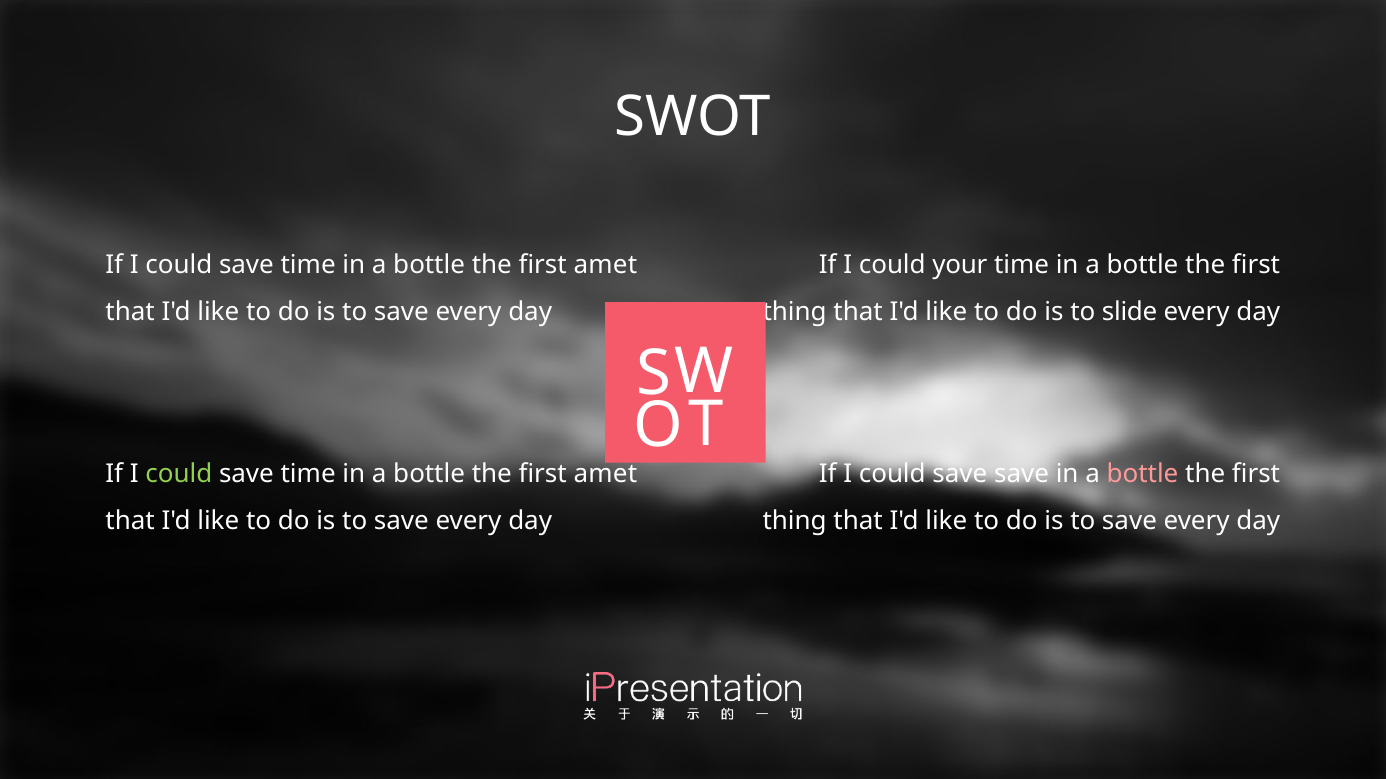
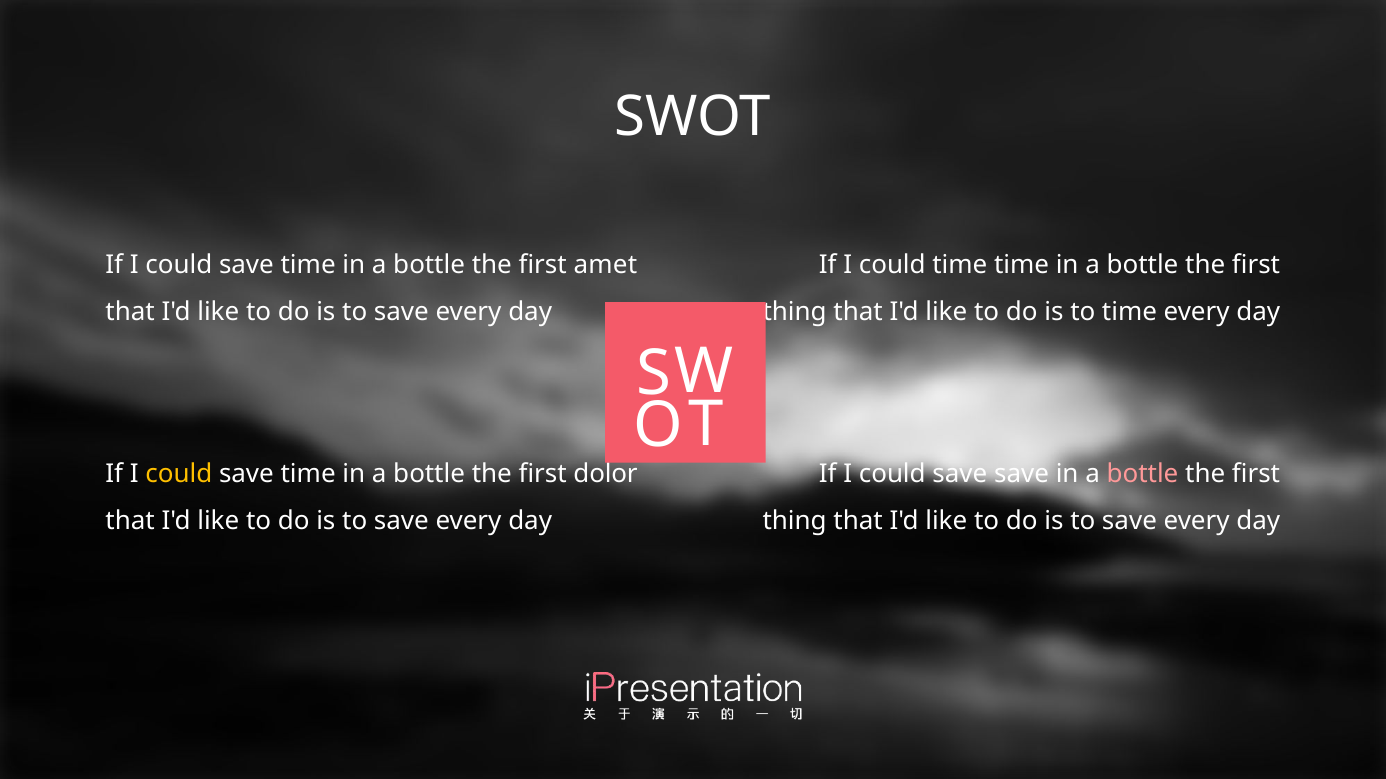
could your: your -> time
to slide: slide -> time
could at (179, 475) colour: light green -> yellow
amet at (605, 475): amet -> dolor
